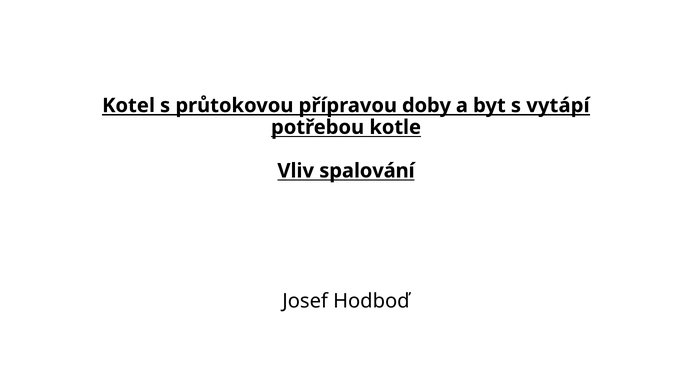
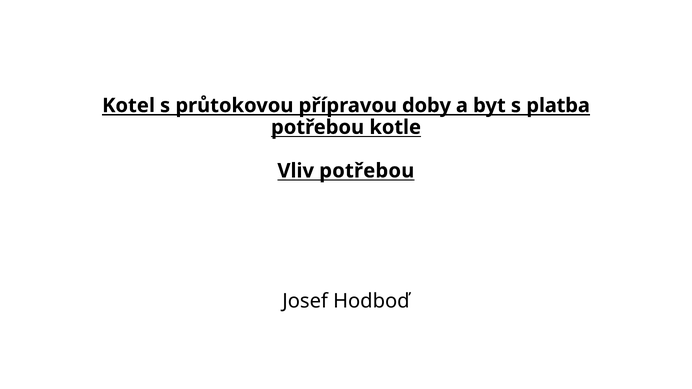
vytápí: vytápí -> platba
Vliv spalování: spalování -> potřebou
